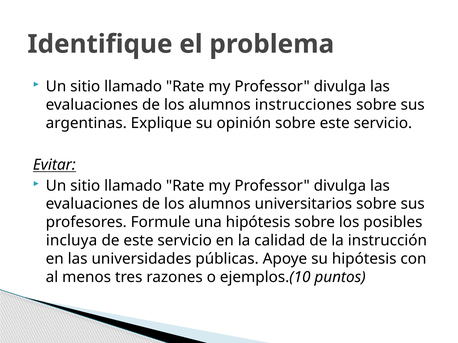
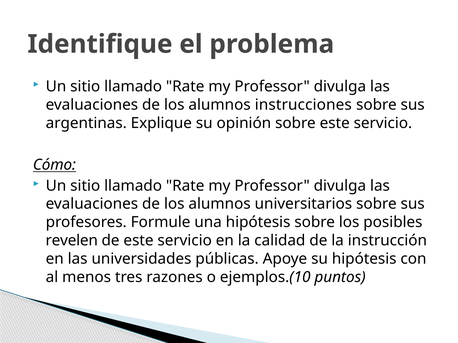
Evitar: Evitar -> Cómo
incluya: incluya -> revelen
